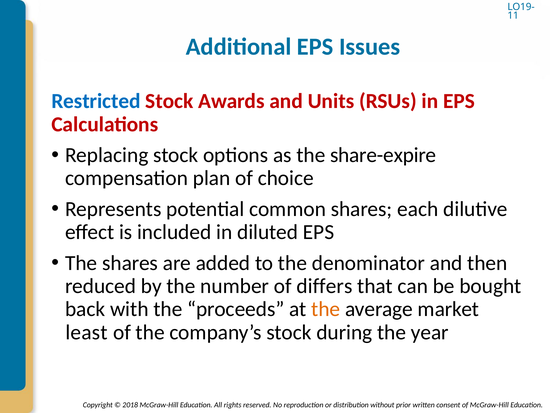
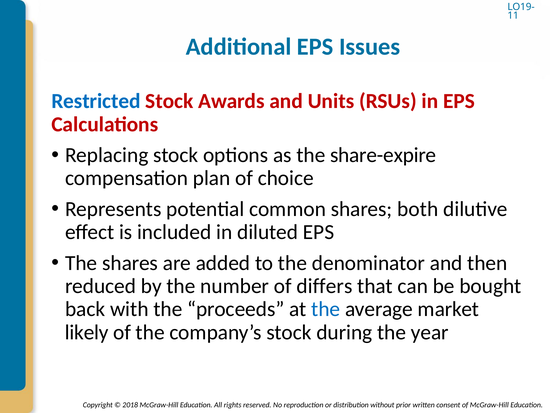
each: each -> both
the at (326, 309) colour: orange -> blue
least: least -> likely
